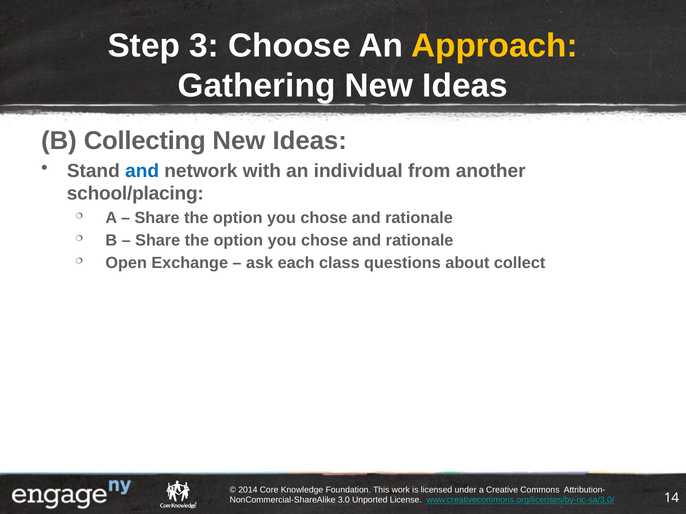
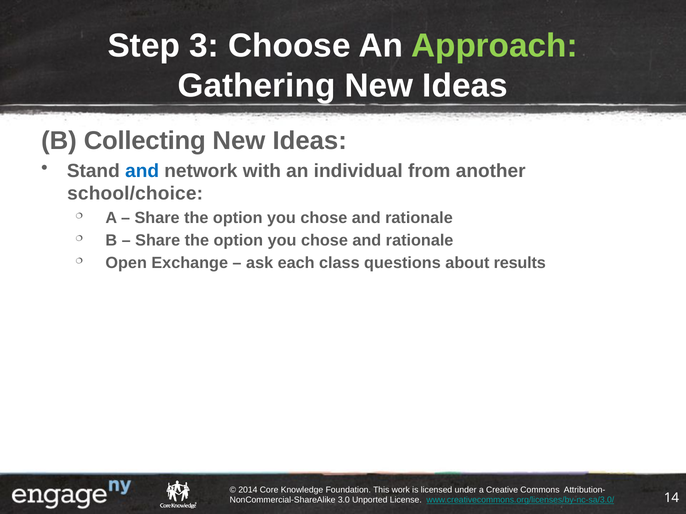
Approach colour: yellow -> light green
school/placing: school/placing -> school/choice
collect: collect -> results
